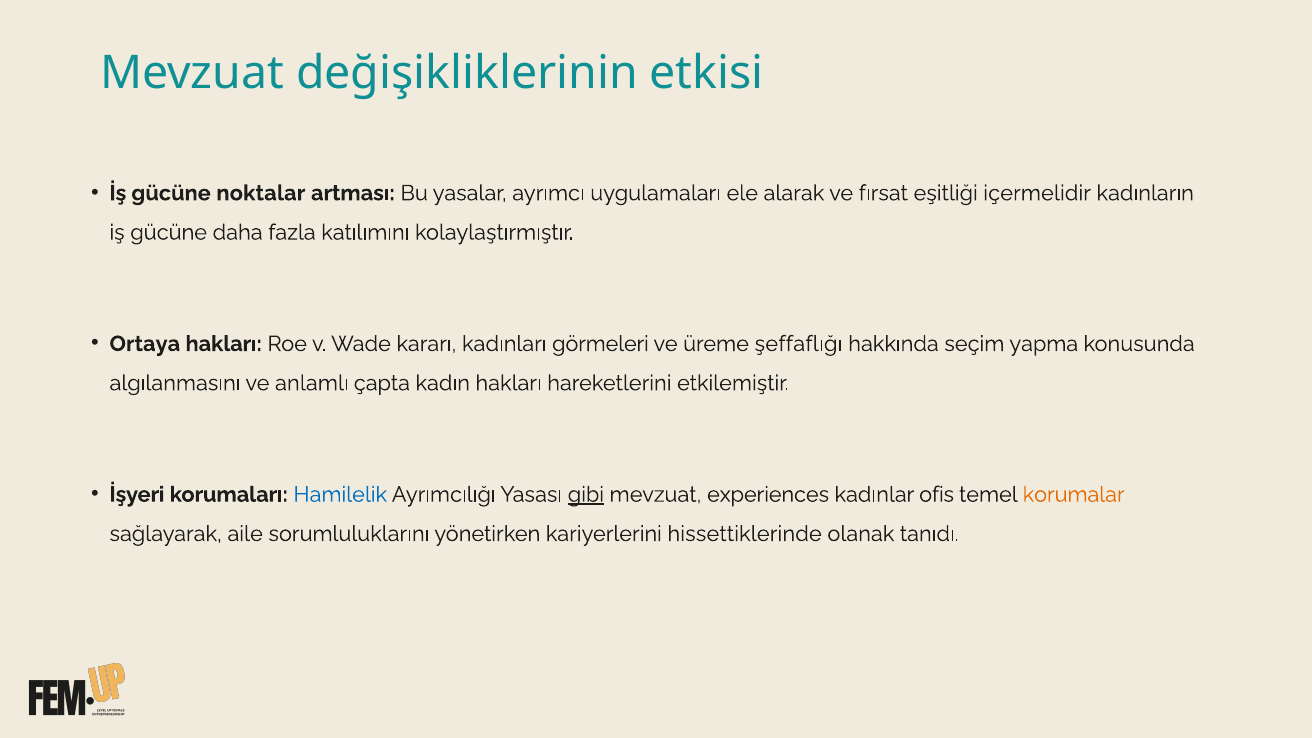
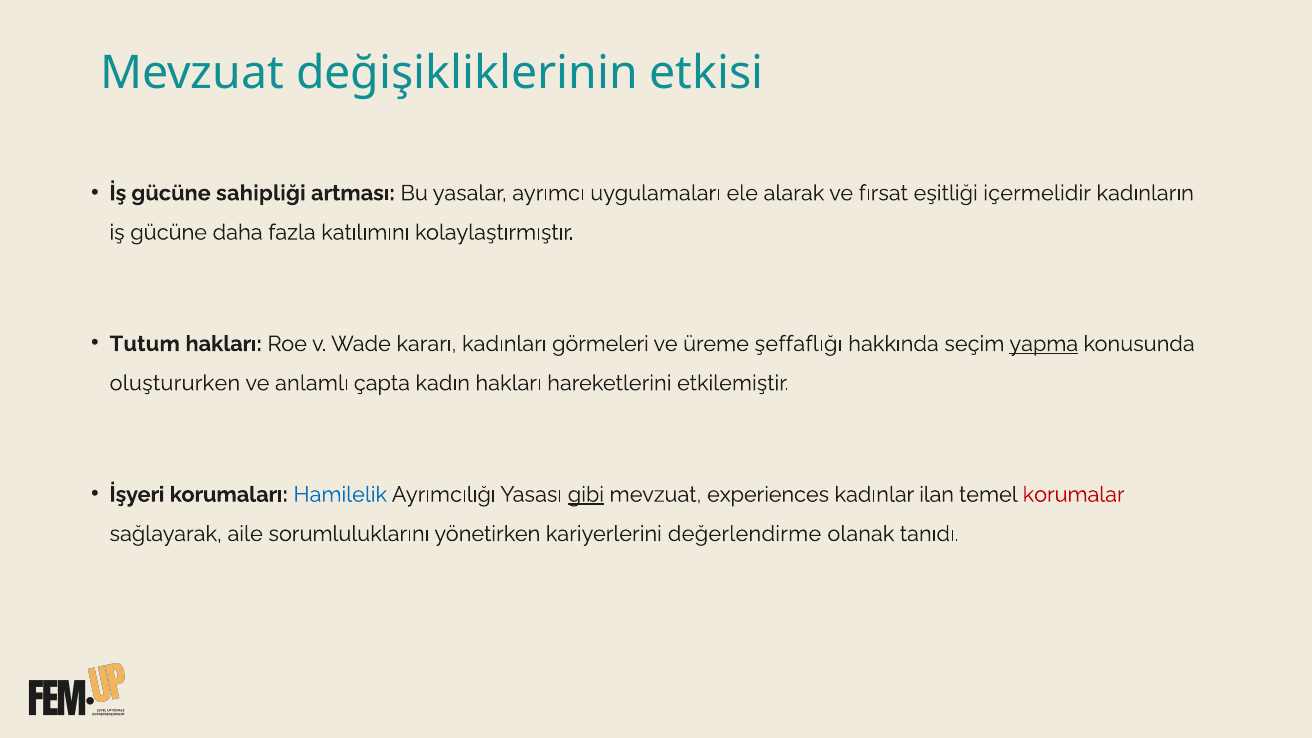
noktalar: noktalar -> sahipliği
Ortaya: Ortaya -> Tutum
yapma underline: none -> present
algılanmasını: algılanmasını -> oluştururken
ofis: ofis -> ilan
korumalar colour: orange -> red
hissettiklerinde: hissettiklerinde -> değerlendirme
